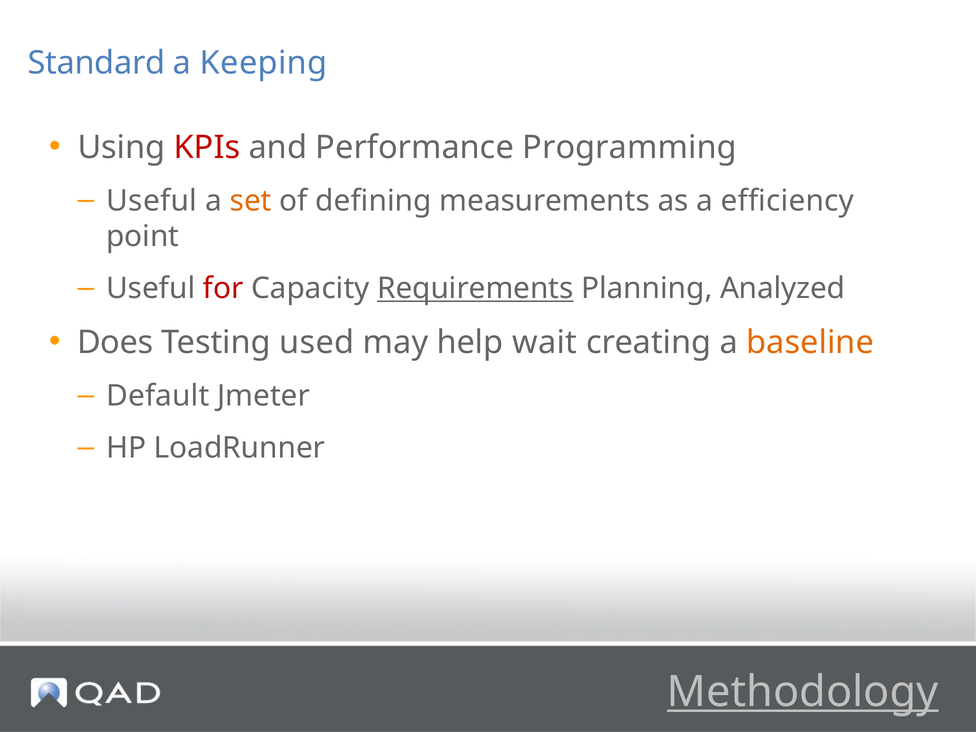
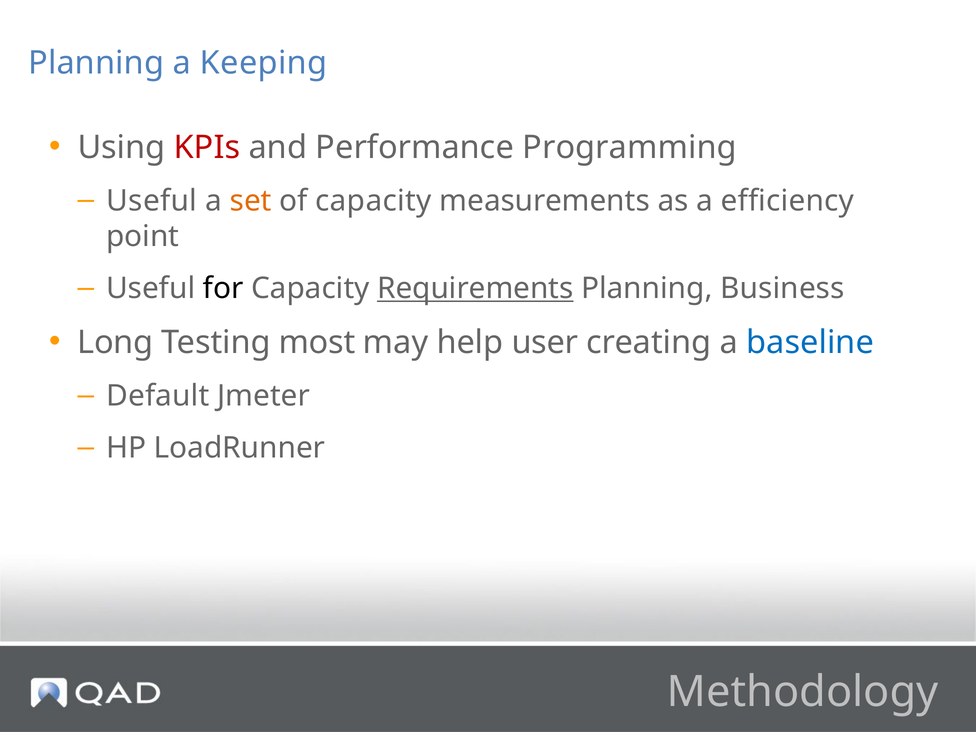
Standard at (96, 63): Standard -> Planning
of defining: defining -> capacity
for colour: red -> black
Analyzed: Analyzed -> Business
Does: Does -> Long
used: used -> most
wait: wait -> user
baseline colour: orange -> blue
Methodology underline: present -> none
